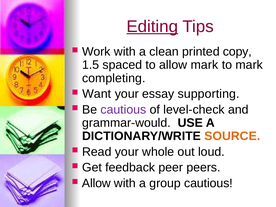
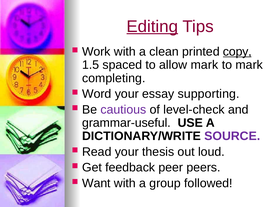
copy underline: none -> present
Want: Want -> Word
grammar-would: grammar-would -> grammar-useful
SOURCE colour: orange -> purple
whole: whole -> thesis
Allow at (96, 183): Allow -> Want
group cautious: cautious -> followed
